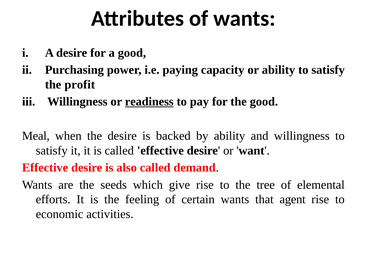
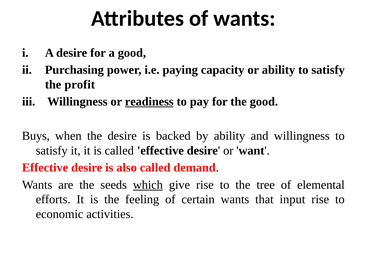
Meal: Meal -> Buys
which underline: none -> present
agent: agent -> input
